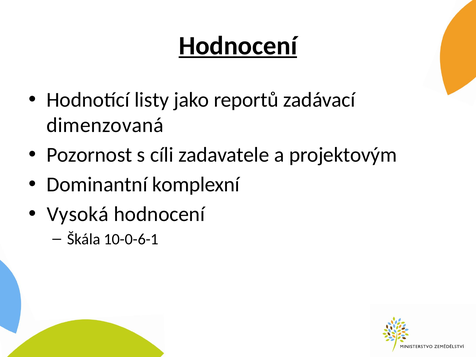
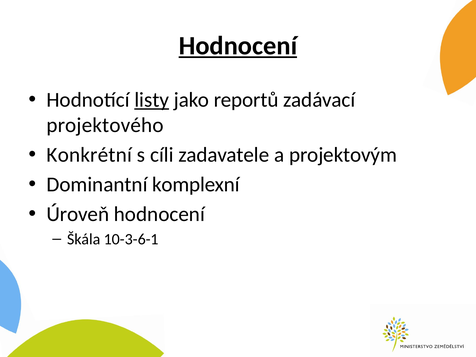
listy underline: none -> present
dimenzovaná: dimenzovaná -> projektového
Pozornost: Pozornost -> Konkrétní
Vysoká: Vysoká -> Úroveň
10-0-6-1: 10-0-6-1 -> 10-3-6-1
